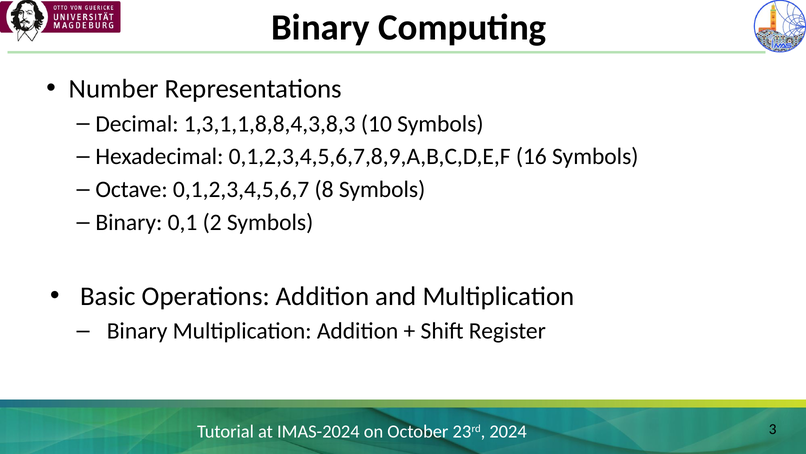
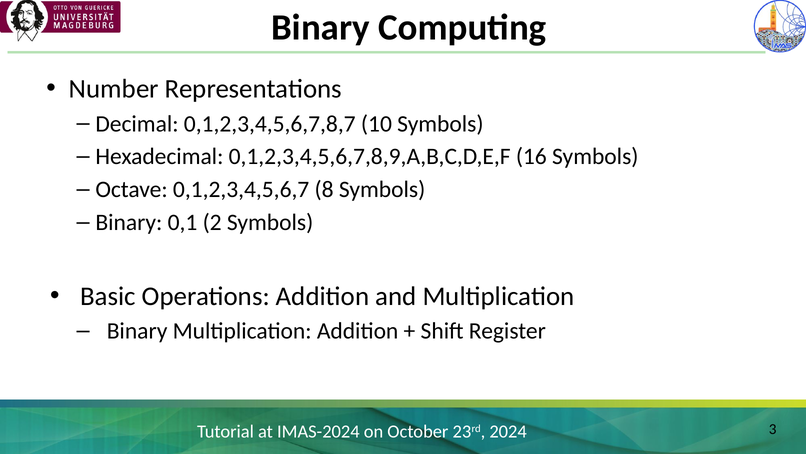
1,3,1,1,8,8,4,3,8,3: 1,3,1,1,8,8,4,3,8,3 -> 0,1,2,3,4,5,6,7,8,7
